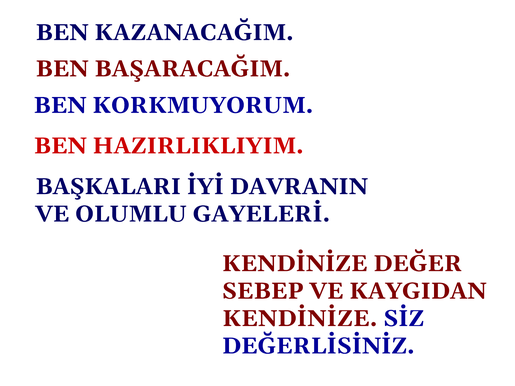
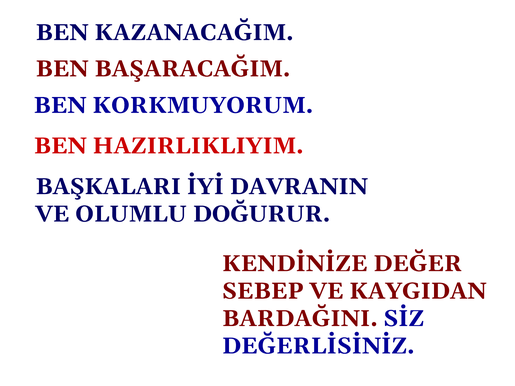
GAYELERİ: GAYELERİ -> DOĞURUR
KENDİNİZE at (300, 319): KENDİNİZE -> BARDAĞINI
